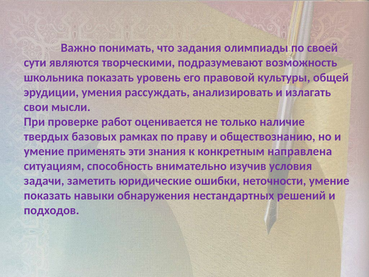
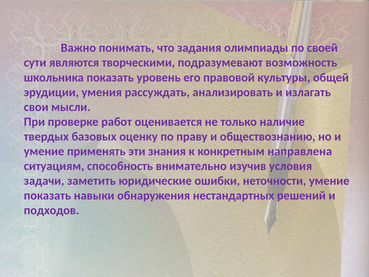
рамках: рамках -> оценку
